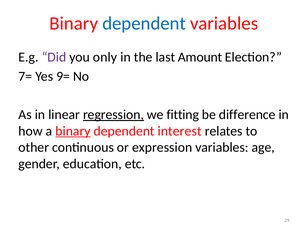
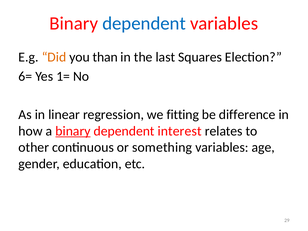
Did colour: purple -> orange
only: only -> than
Amount: Amount -> Squares
7=: 7= -> 6=
9=: 9= -> 1=
regression underline: present -> none
expression: expression -> something
